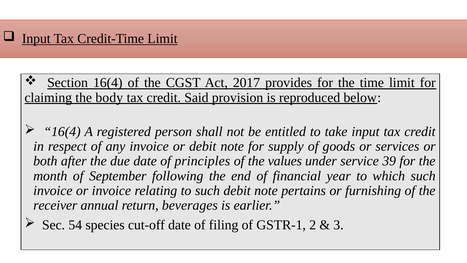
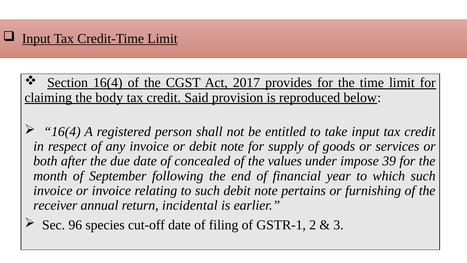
principles: principles -> concealed
service: service -> impose
beverages: beverages -> incidental
54: 54 -> 96
